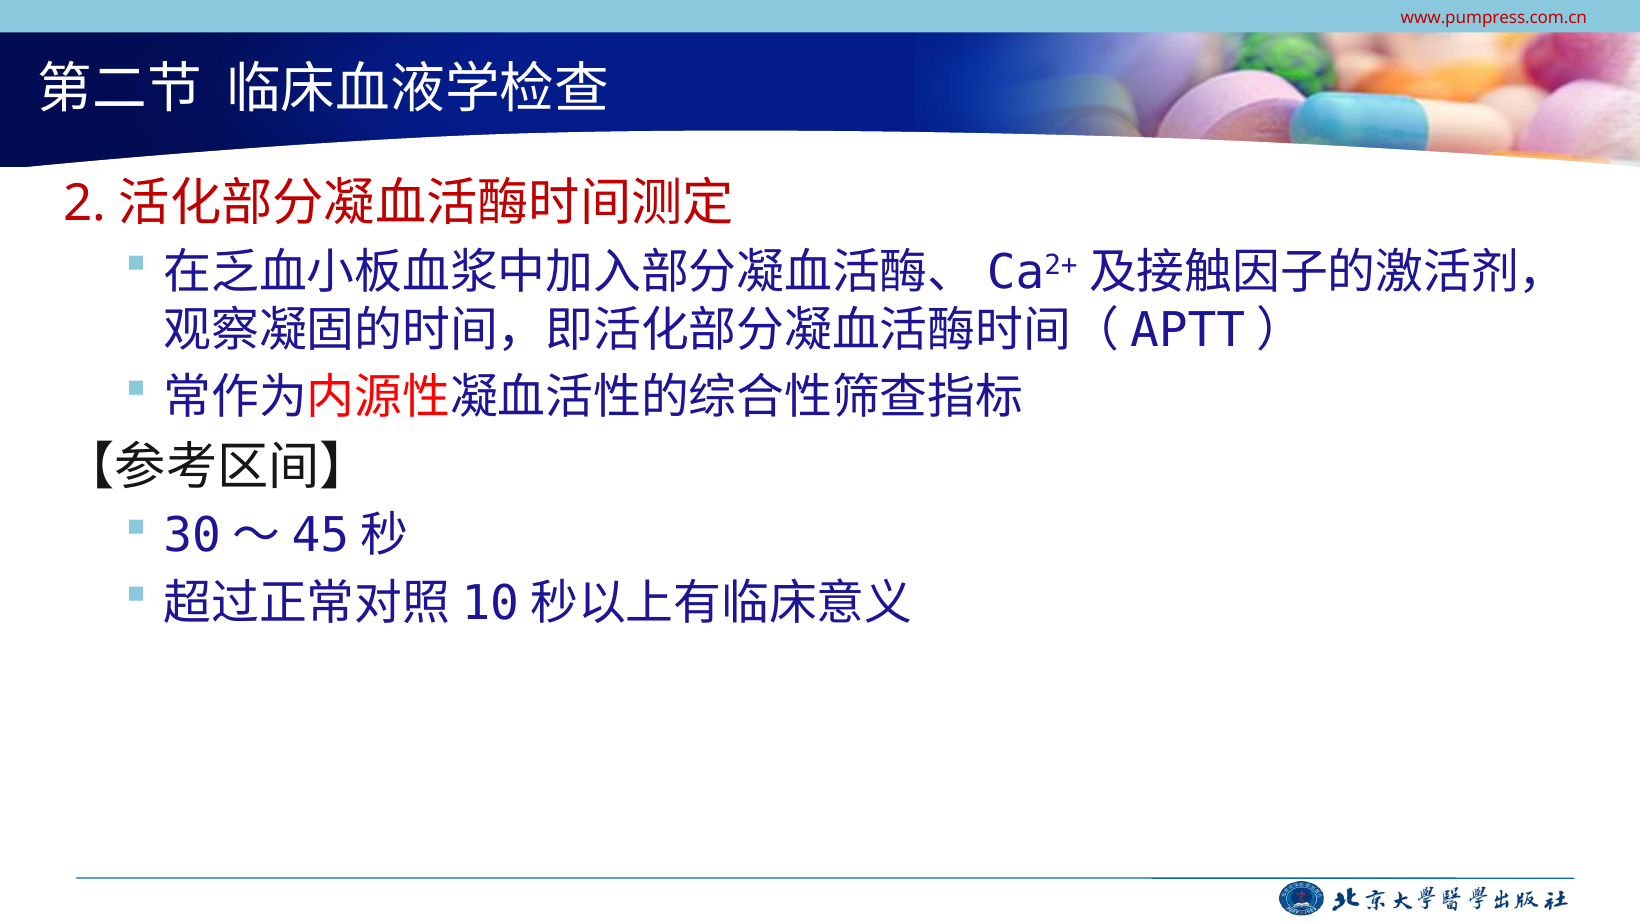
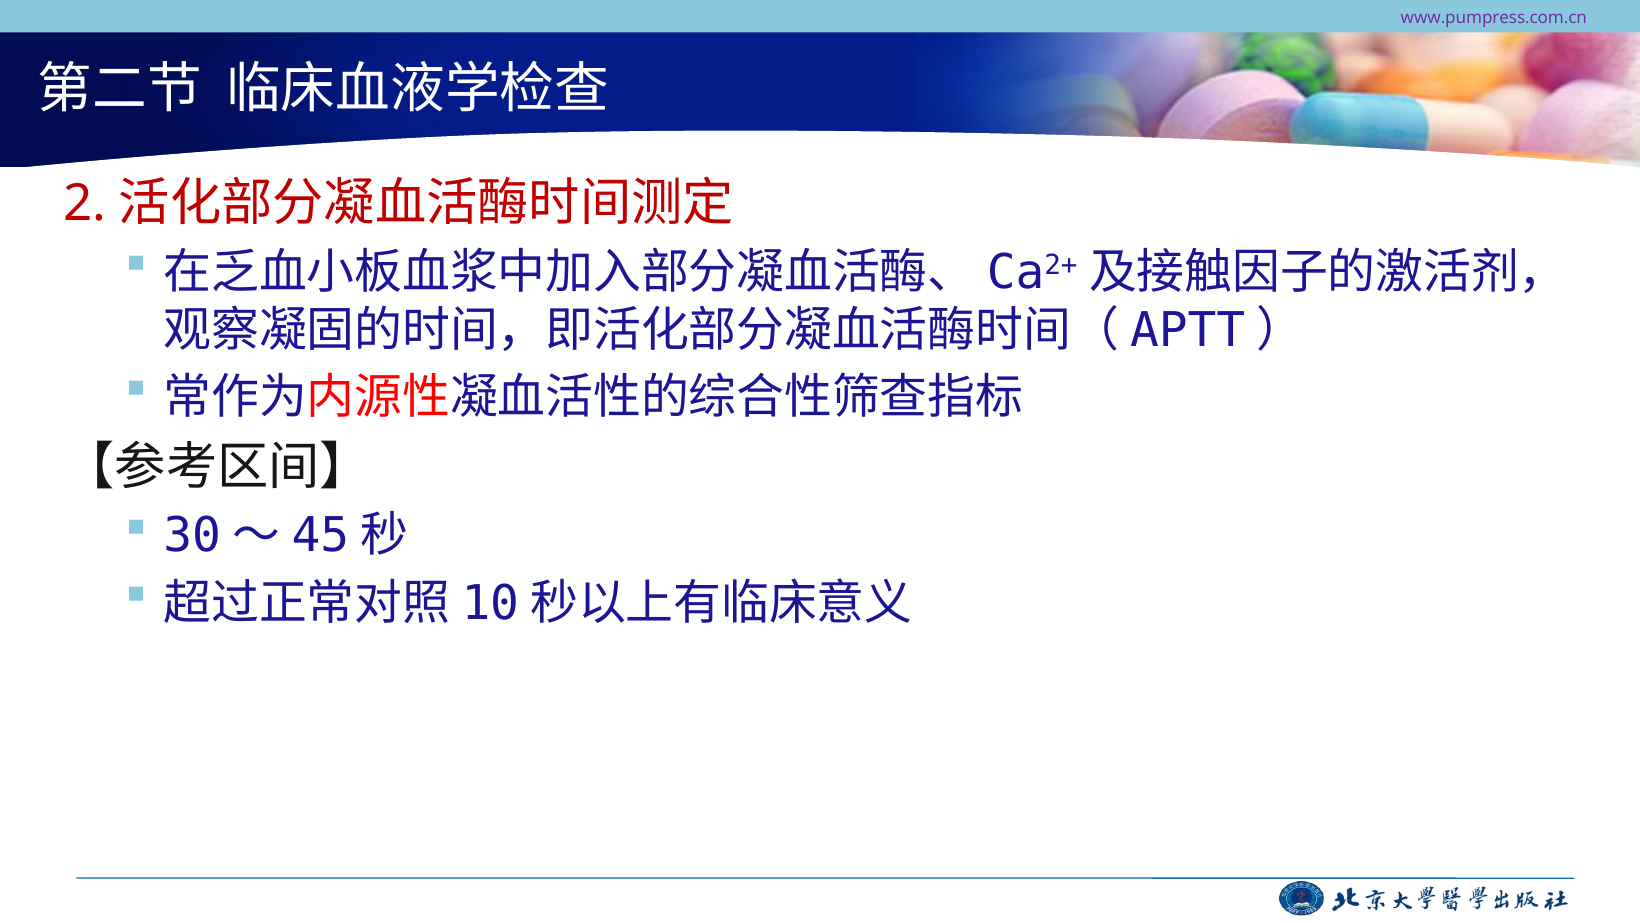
www.pumpress.com.cn colour: red -> purple
